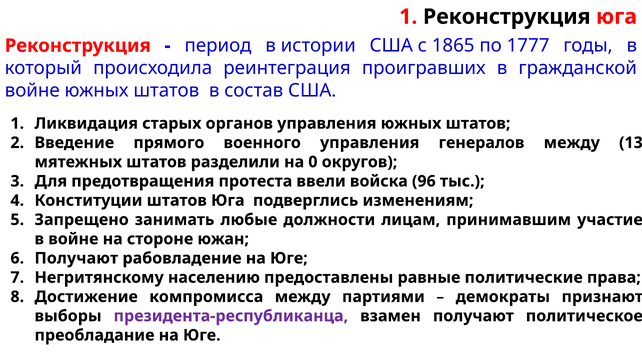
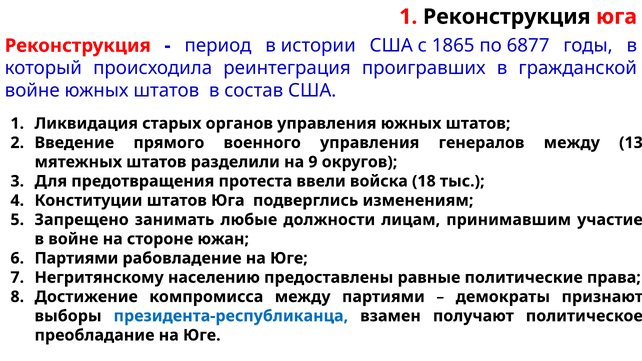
1777: 1777 -> 6877
0: 0 -> 9
96: 96 -> 18
Получают at (76, 258): Получают -> Партиями
президента-республиканца colour: purple -> blue
